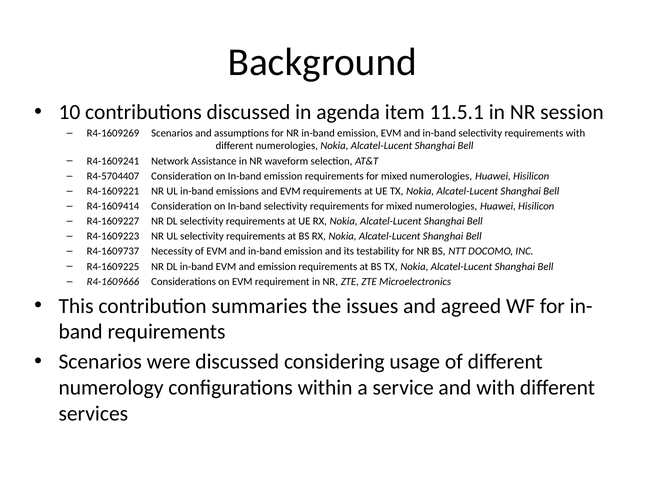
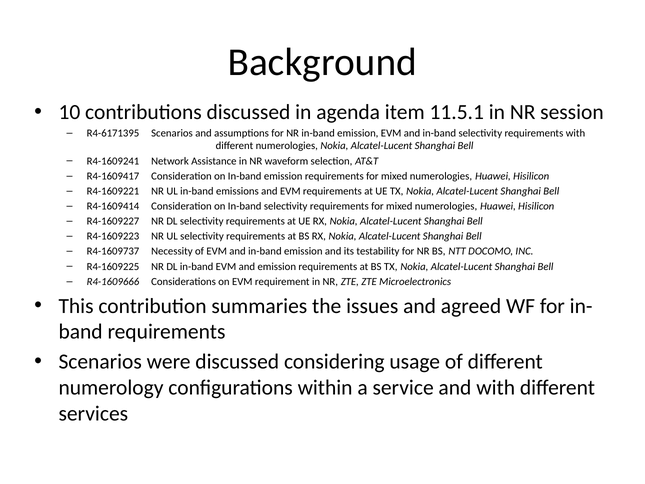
R4-1609269: R4-1609269 -> R4-6171395
R4-5704407: R4-5704407 -> R4-1609417
